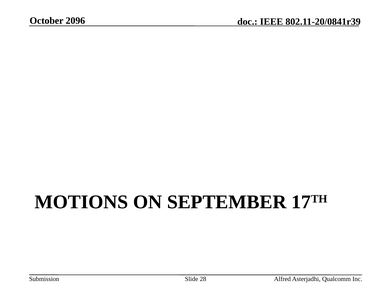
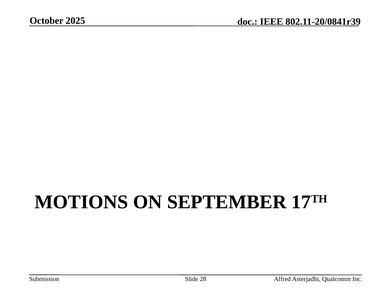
2096: 2096 -> 2025
